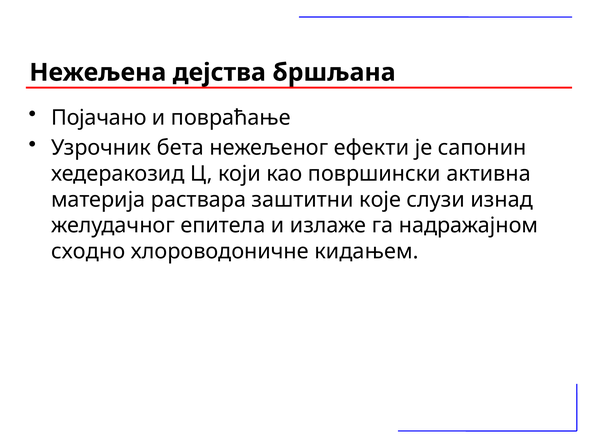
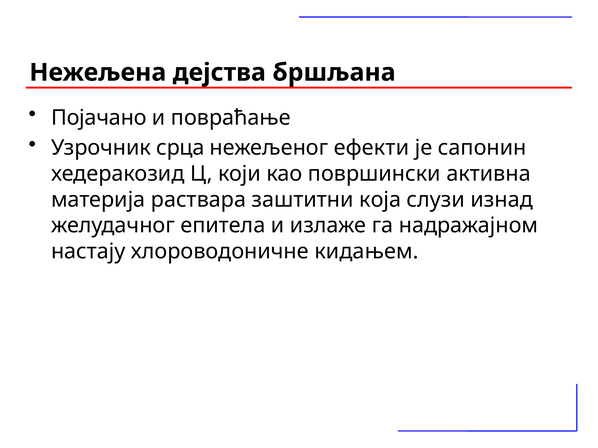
бета: бета -> срца
које: које -> која
сходно: сходно -> настају
